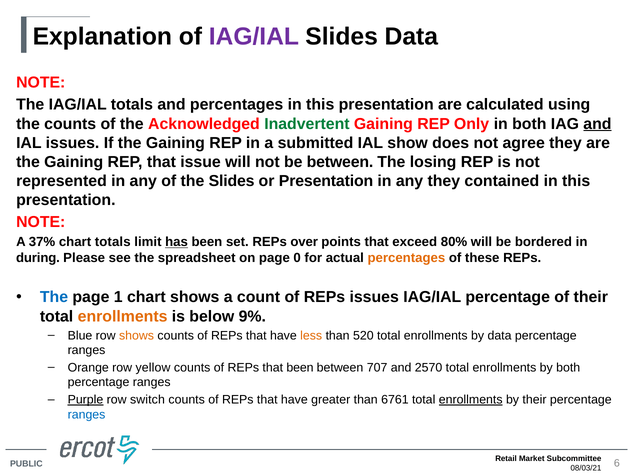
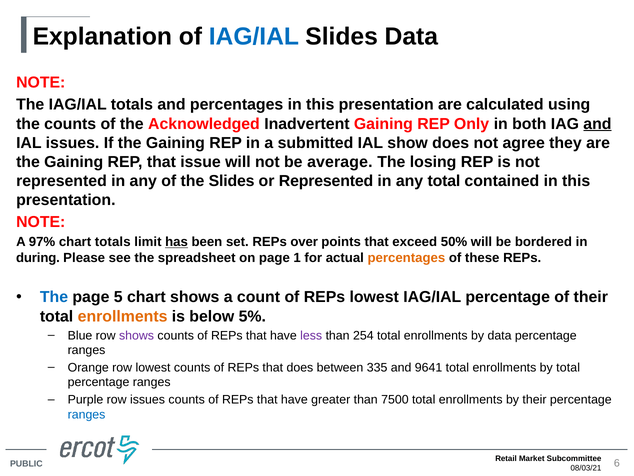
IAG/IAL at (254, 37) colour: purple -> blue
Inadvertent colour: green -> black
be between: between -> average
or Presentation: Presentation -> Represented
any they: they -> total
37%: 37% -> 97%
80%: 80% -> 50%
0: 0 -> 1
1: 1 -> 5
REPs issues: issues -> lowest
9%: 9% -> 5%
shows at (137, 335) colour: orange -> purple
less colour: orange -> purple
520: 520 -> 254
row yellow: yellow -> lowest
that been: been -> does
707: 707 -> 335
2570: 2570 -> 9641
by both: both -> total
Purple underline: present -> none
row switch: switch -> issues
6761: 6761 -> 7500
enrollments at (471, 399) underline: present -> none
